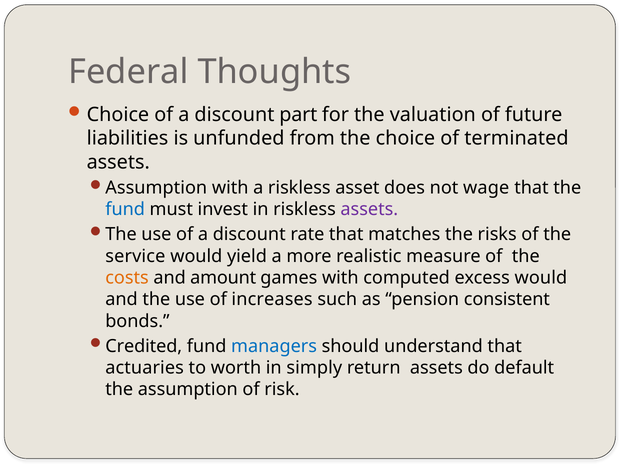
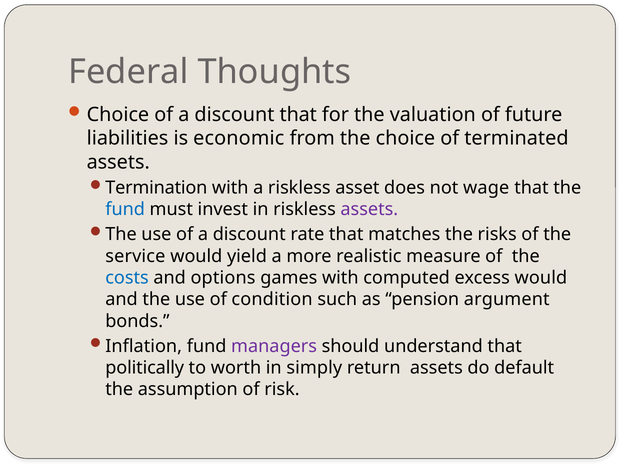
discount part: part -> that
unfunded: unfunded -> economic
Assumption at (156, 188): Assumption -> Termination
costs colour: orange -> blue
amount: amount -> options
increases: increases -> condition
consistent: consistent -> argument
Credited: Credited -> Inflation
managers colour: blue -> purple
actuaries: actuaries -> politically
